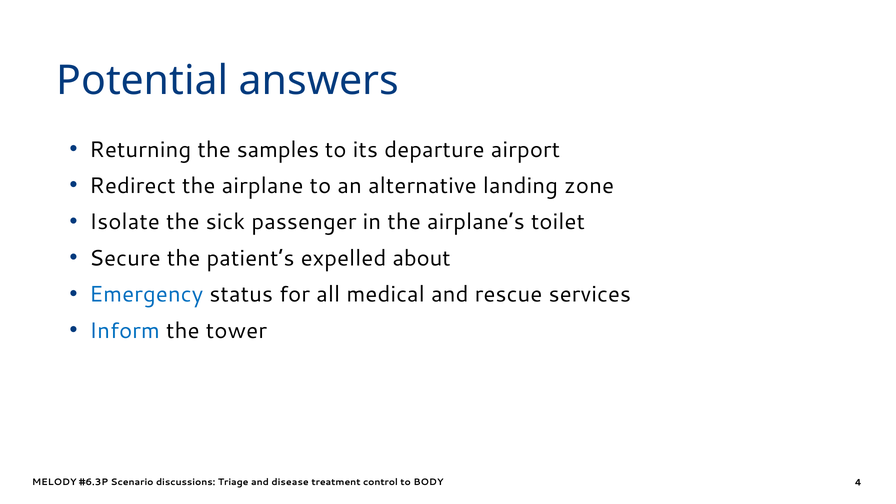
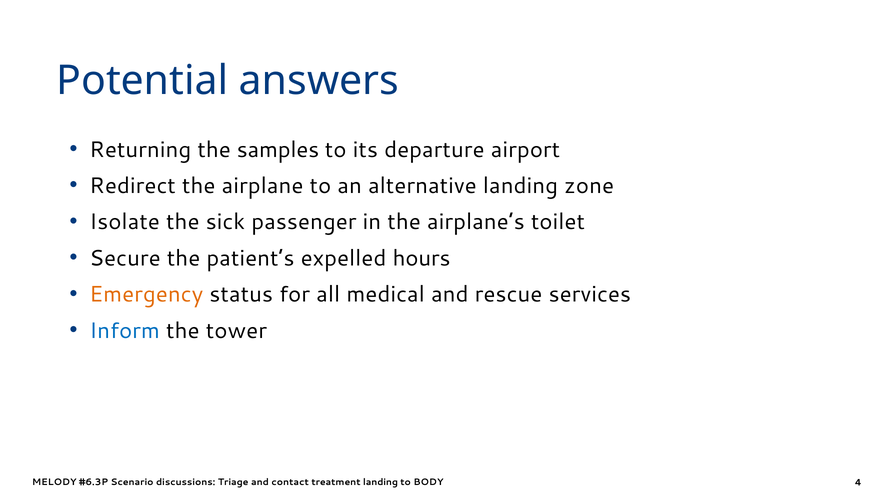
about: about -> hours
Emergency colour: blue -> orange
disease: disease -> contact
treatment control: control -> landing
